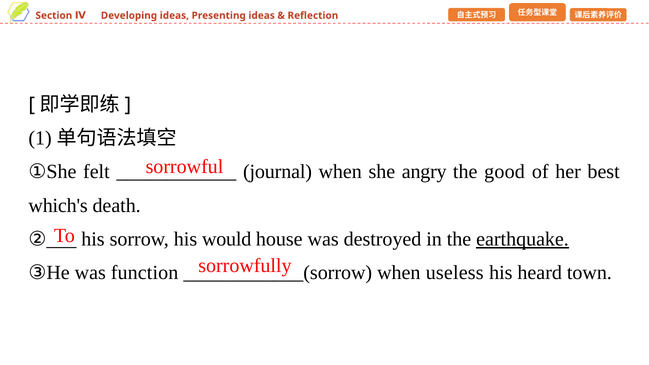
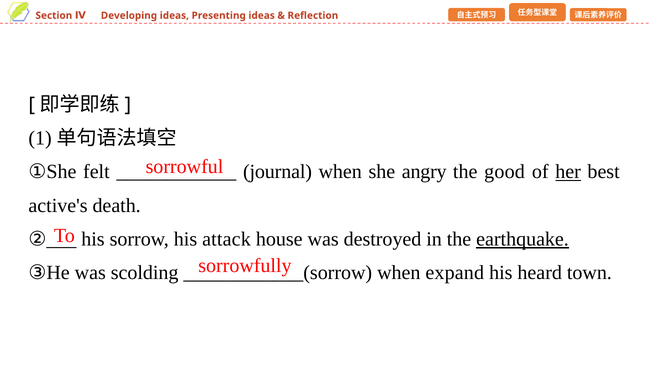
her underline: none -> present
which's: which's -> active's
would: would -> attack
function: function -> scolding
useless: useless -> expand
